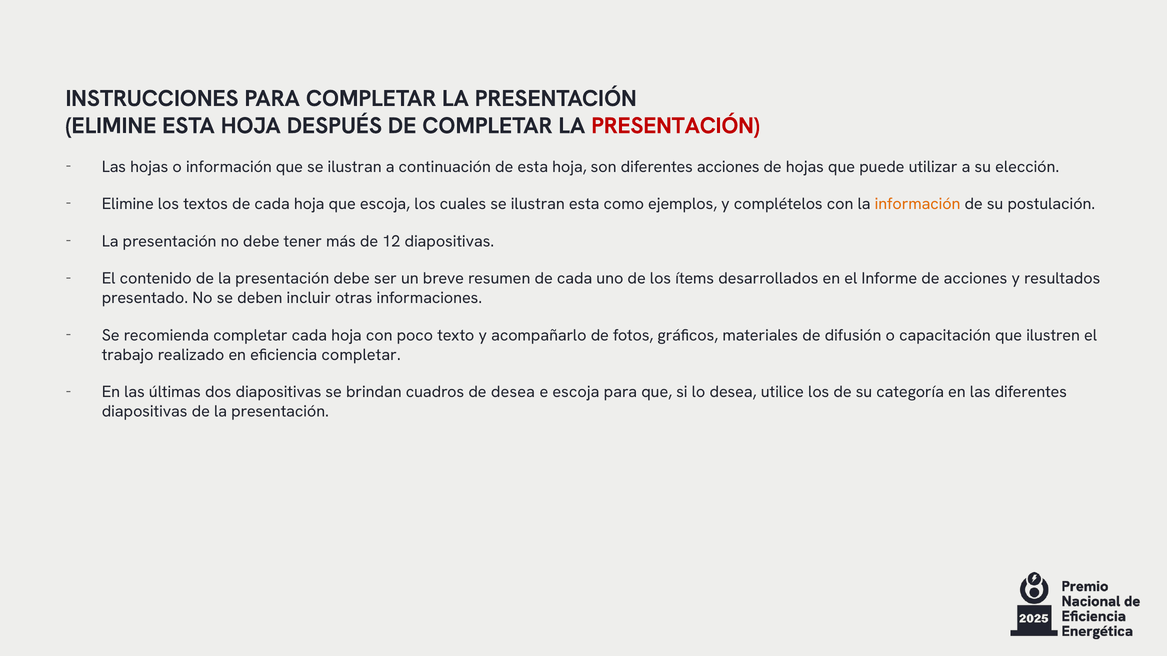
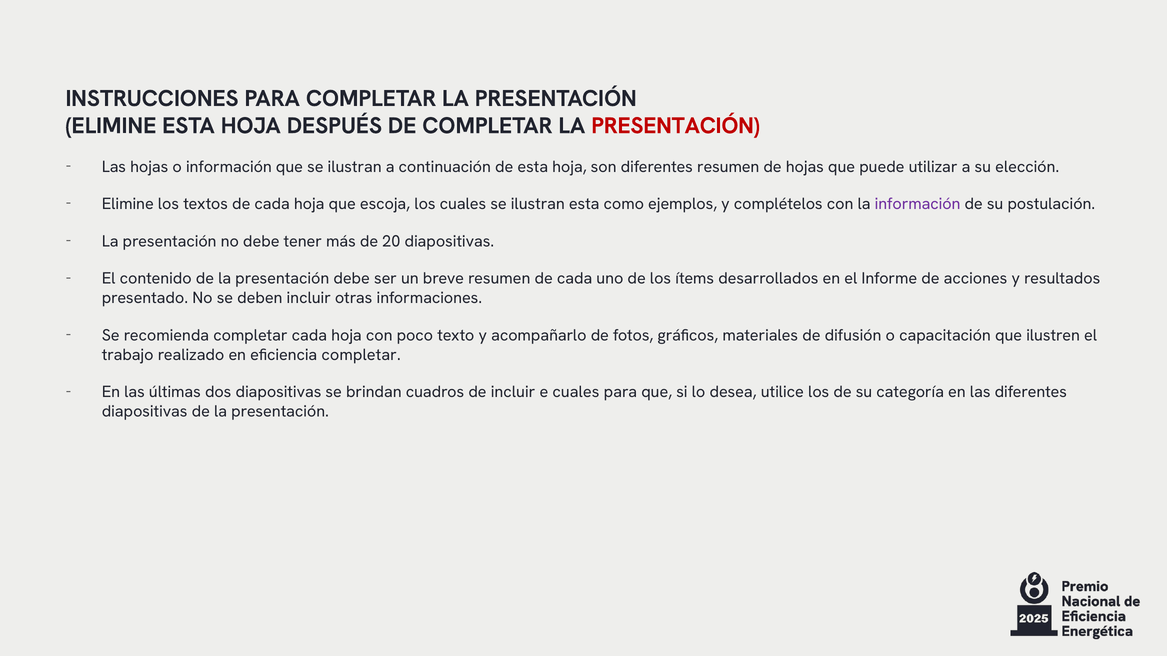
diferentes acciones: acciones -> resumen
información at (918, 204) colour: orange -> purple
12: 12 -> 20
de desea: desea -> incluir
e escoja: escoja -> cuales
